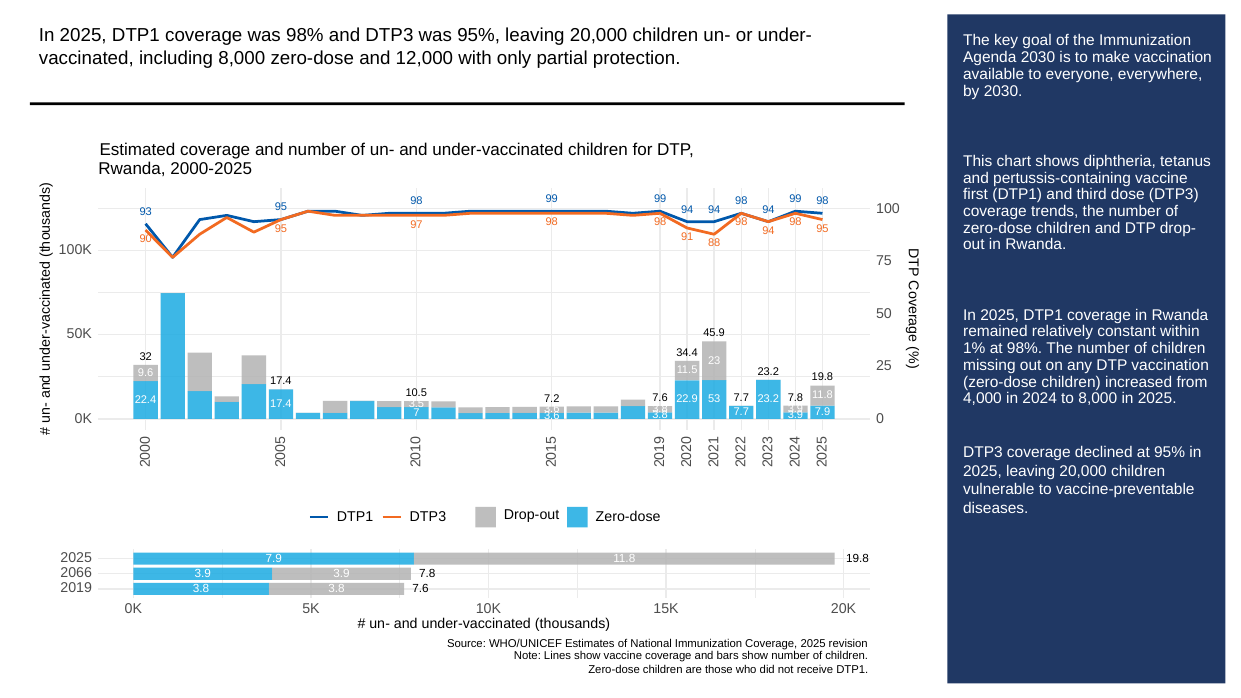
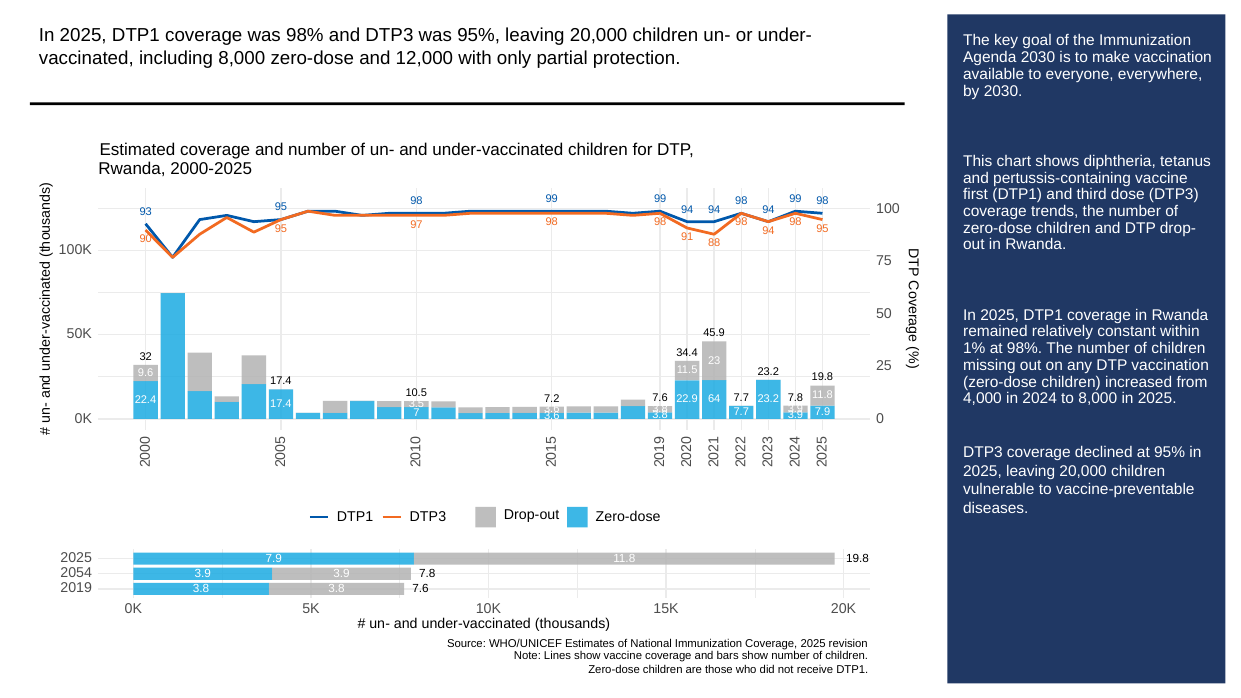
53: 53 -> 64
2066: 2066 -> 2054
